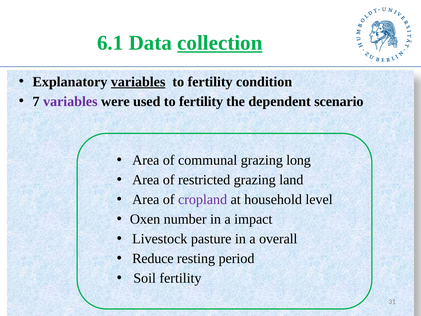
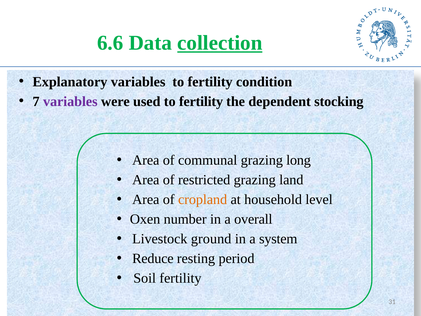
6.1: 6.1 -> 6.6
variables at (138, 82) underline: present -> none
scenario: scenario -> stocking
cropland colour: purple -> orange
impact: impact -> overall
pasture: pasture -> ground
overall: overall -> system
